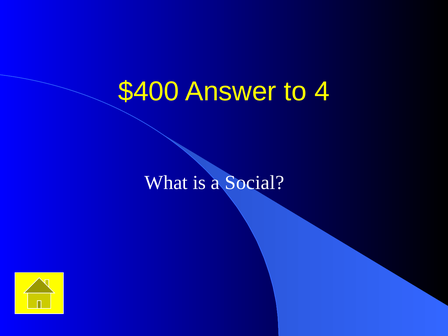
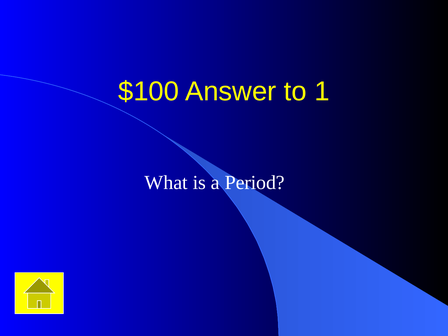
$400: $400 -> $100
4: 4 -> 1
Social: Social -> Period
